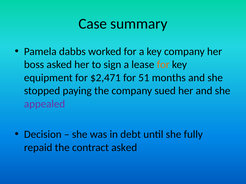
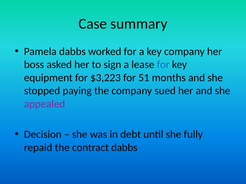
for at (163, 65) colour: orange -> blue
$2,471: $2,471 -> $3,223
contract asked: asked -> dabbs
